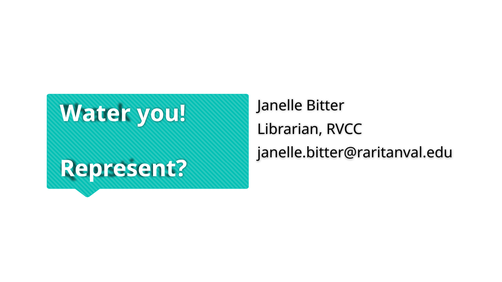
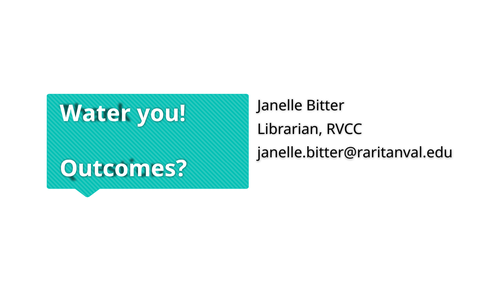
Represent: Represent -> Outcomes
